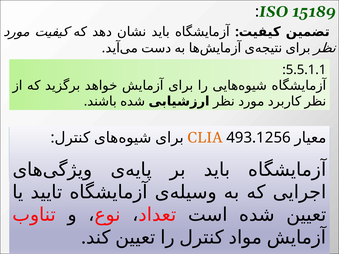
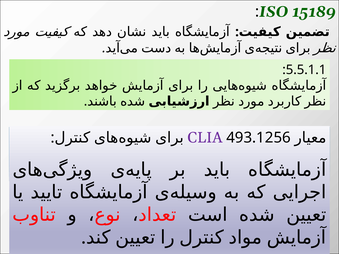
CLIA colour: orange -> purple
